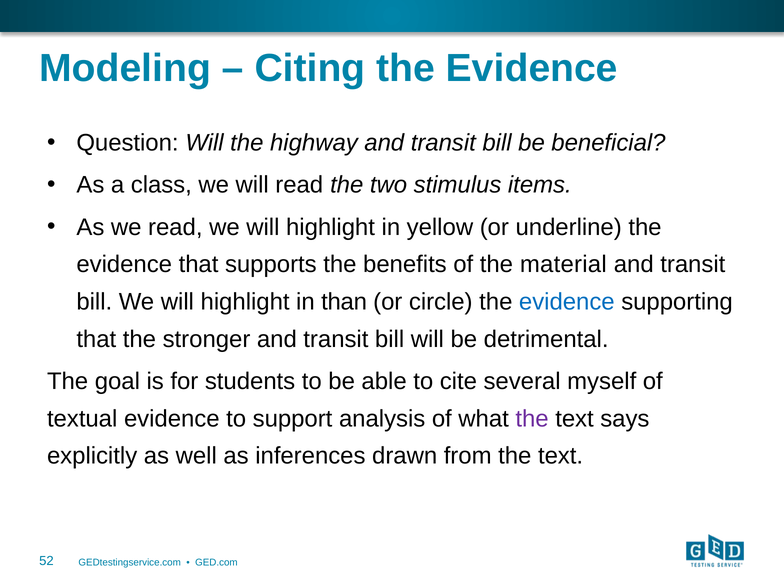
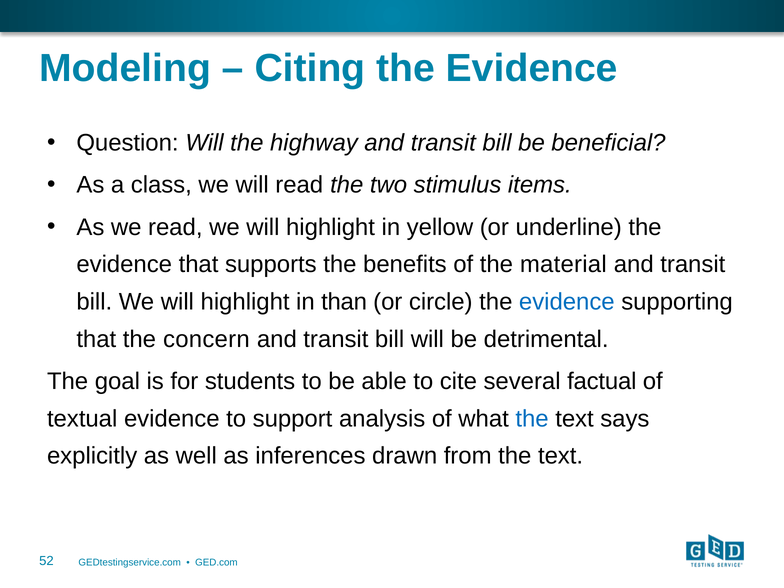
stronger: stronger -> concern
myself: myself -> factual
the at (532, 419) colour: purple -> blue
